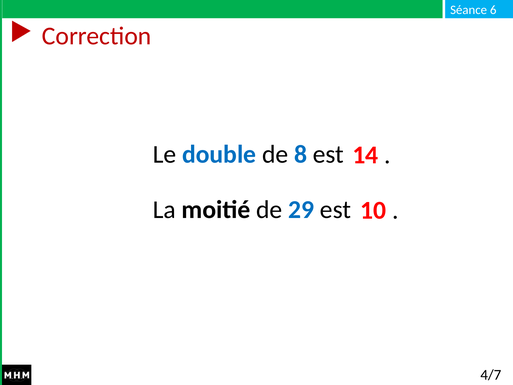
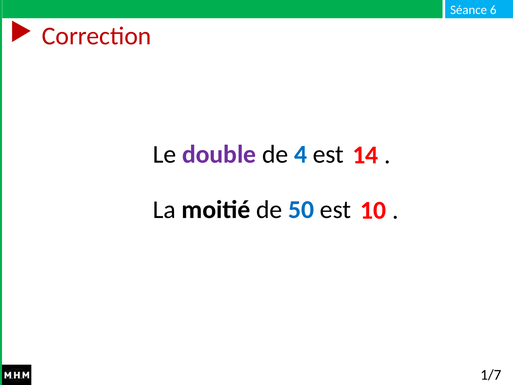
double colour: blue -> purple
8: 8 -> 4
29: 29 -> 50
4/7: 4/7 -> 1/7
